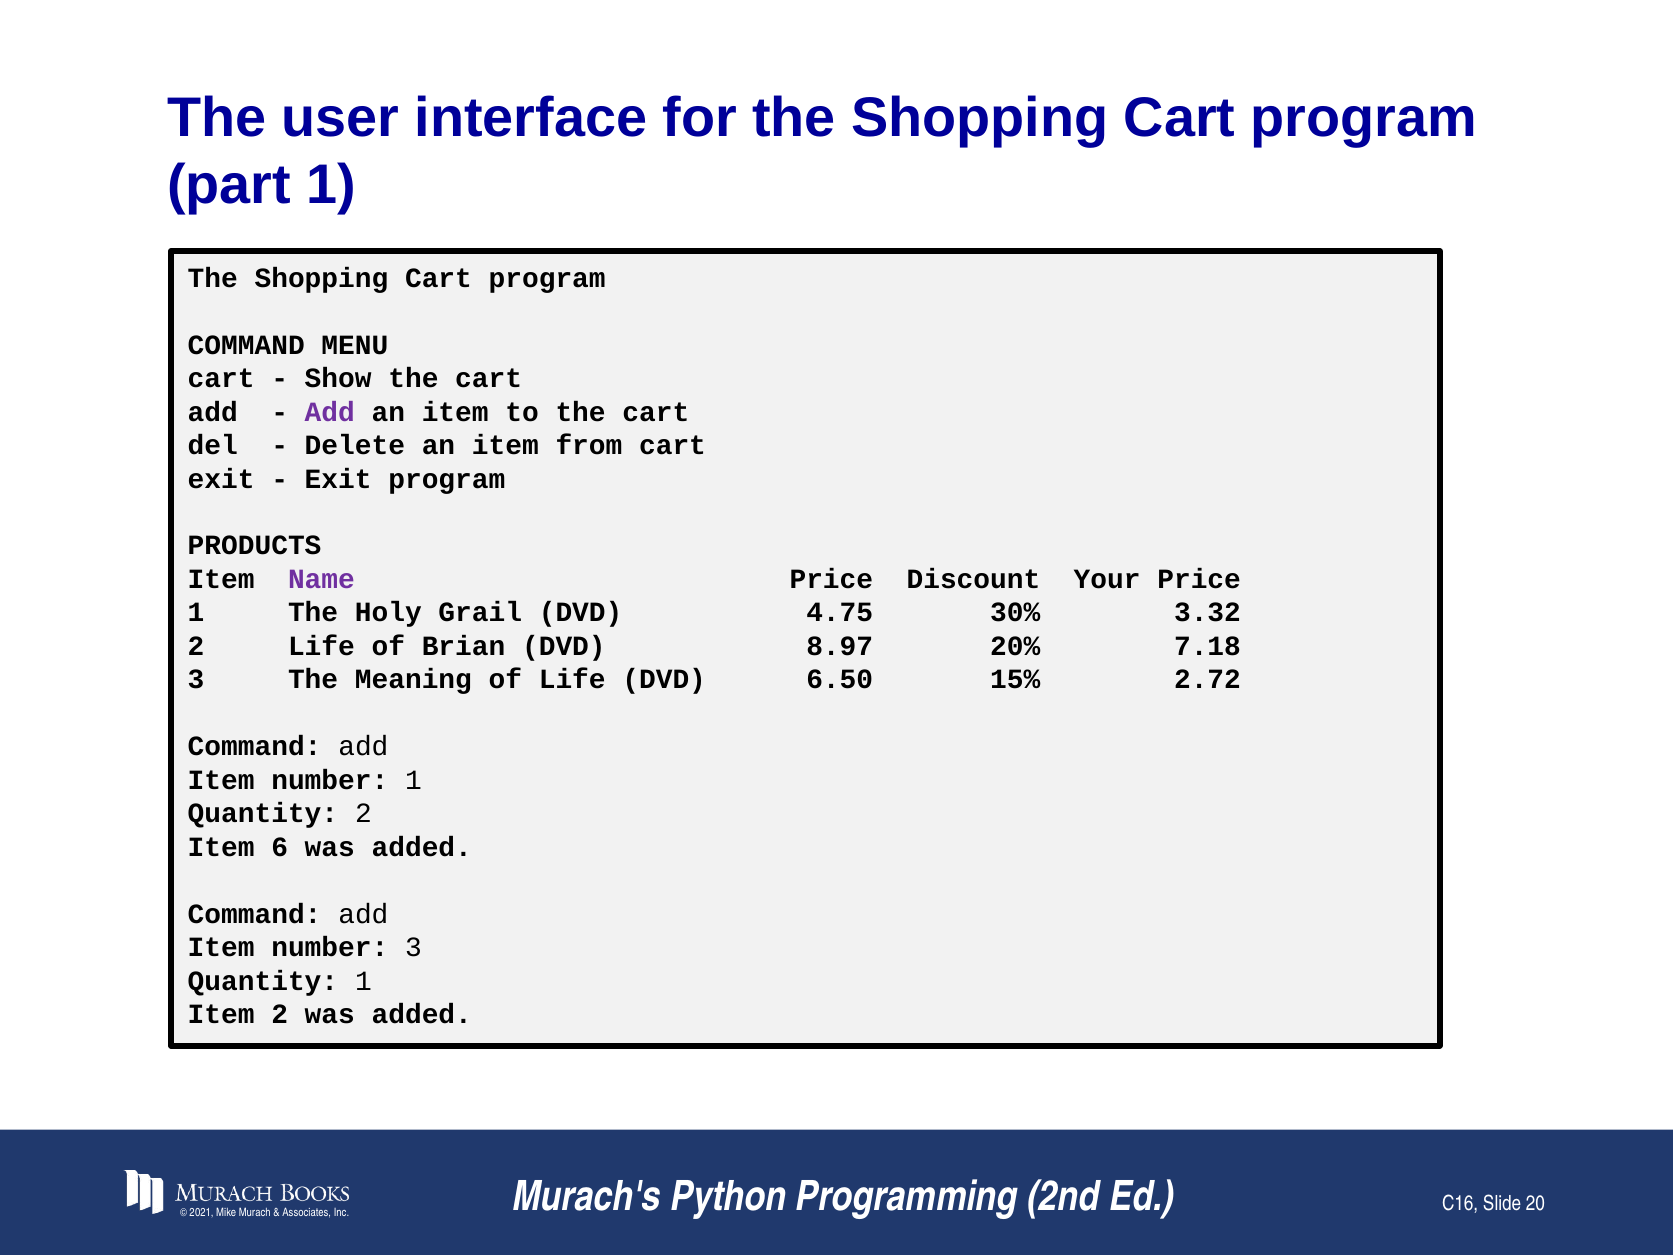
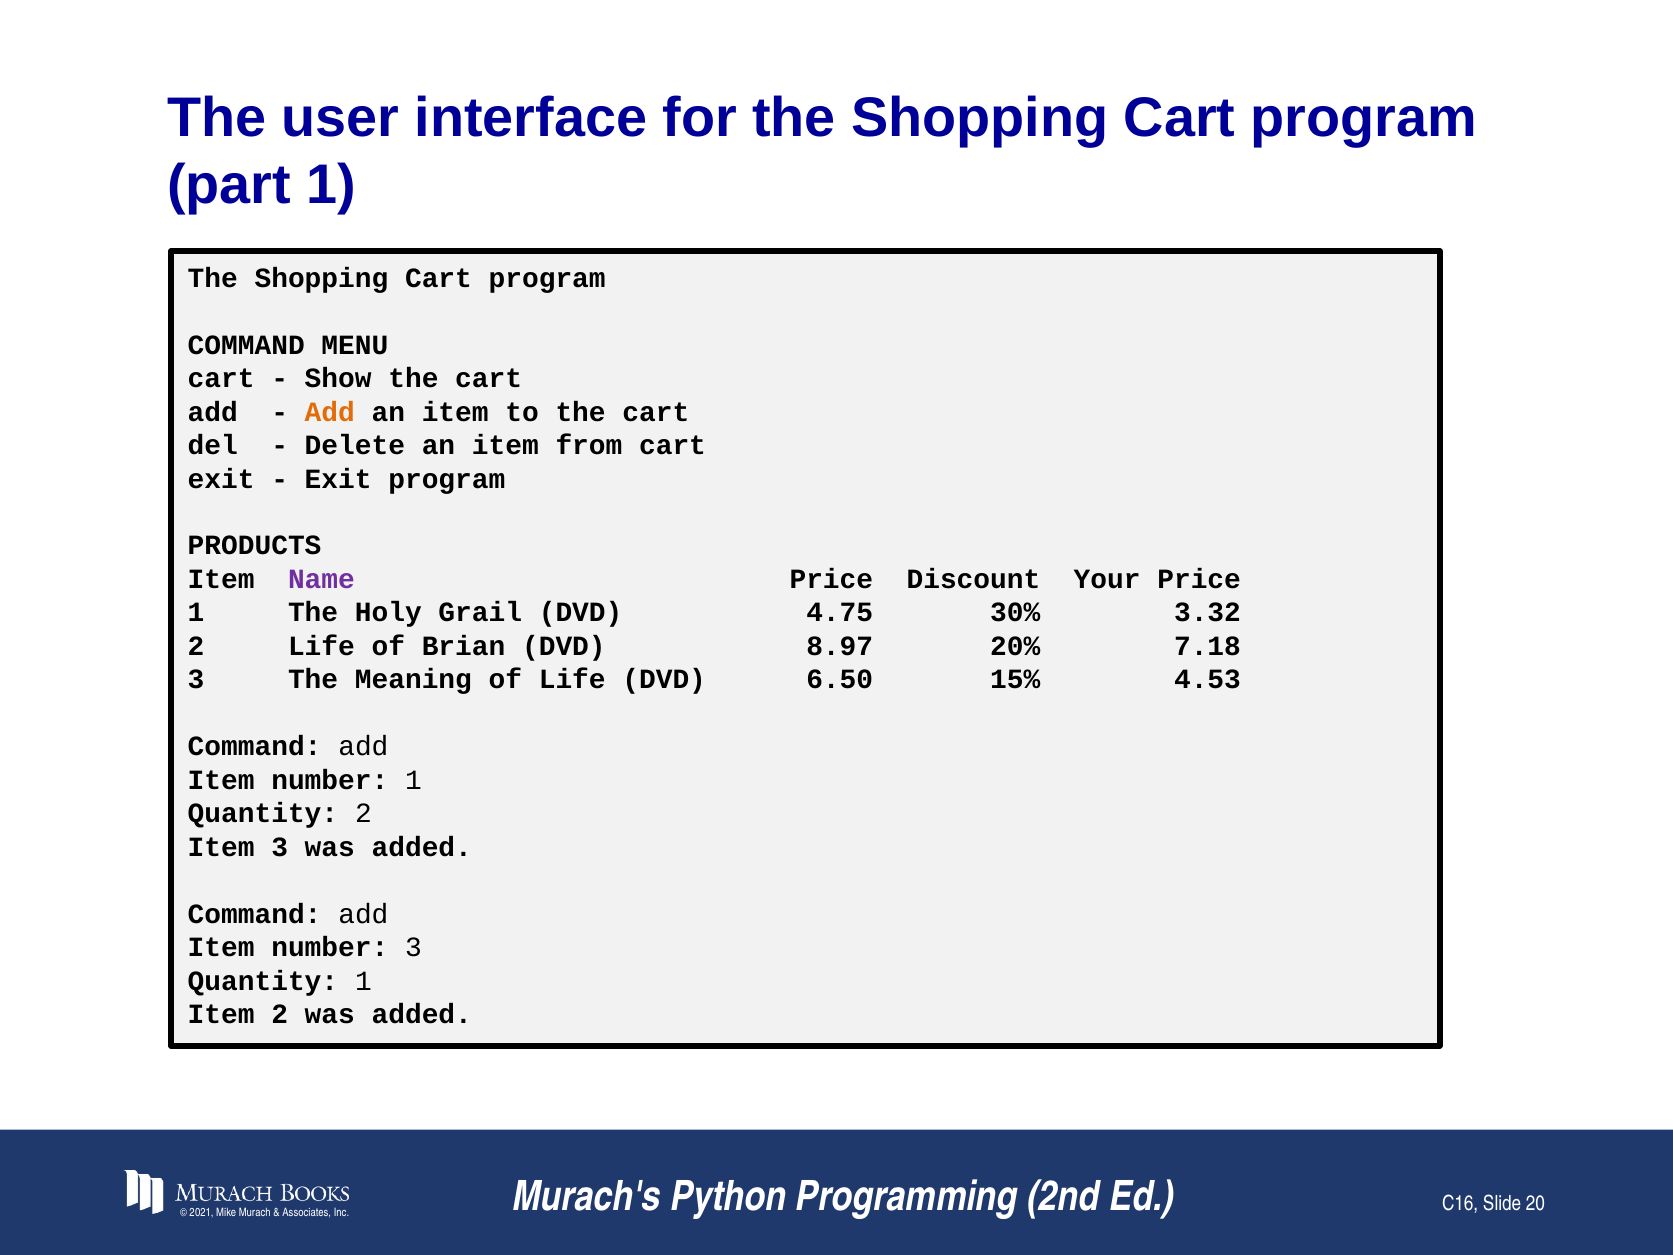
Add at (330, 412) colour: purple -> orange
2.72: 2.72 -> 4.53
Item 6: 6 -> 3
